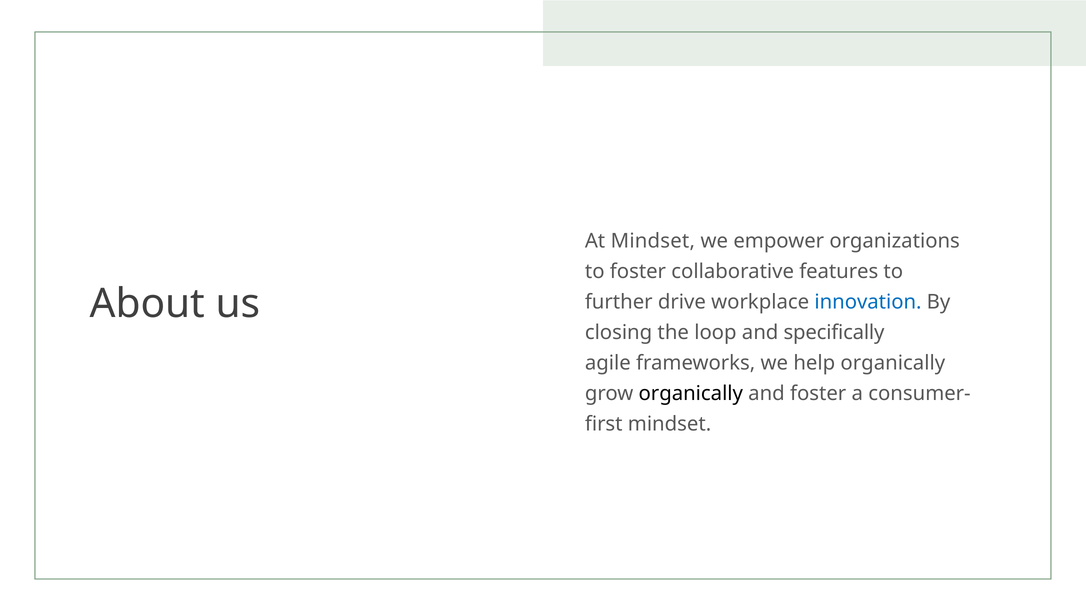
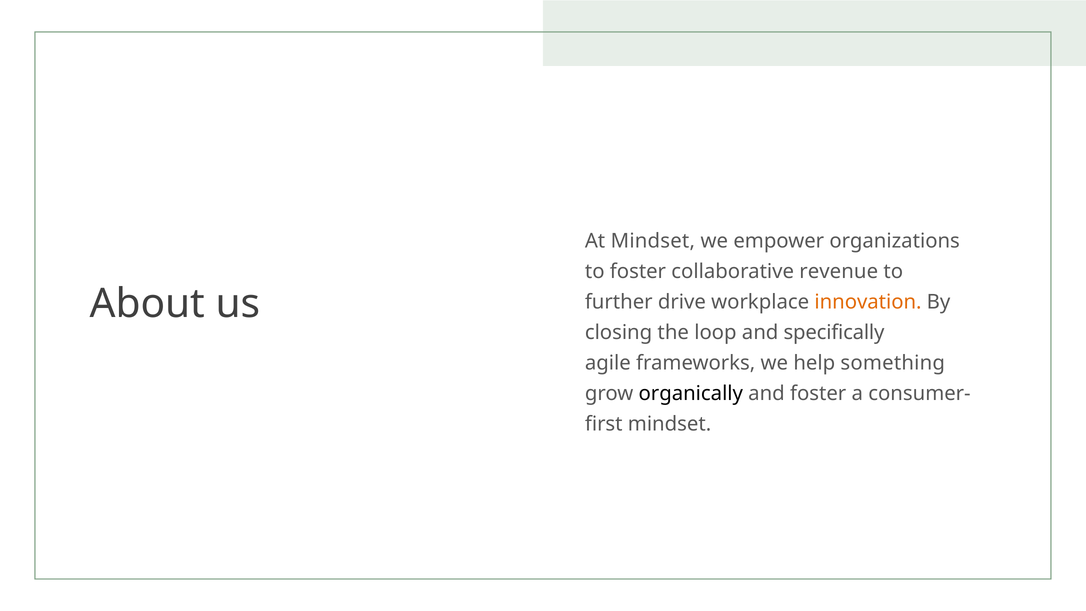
features: features -> revenue
innovation colour: blue -> orange
help organically: organically -> something
